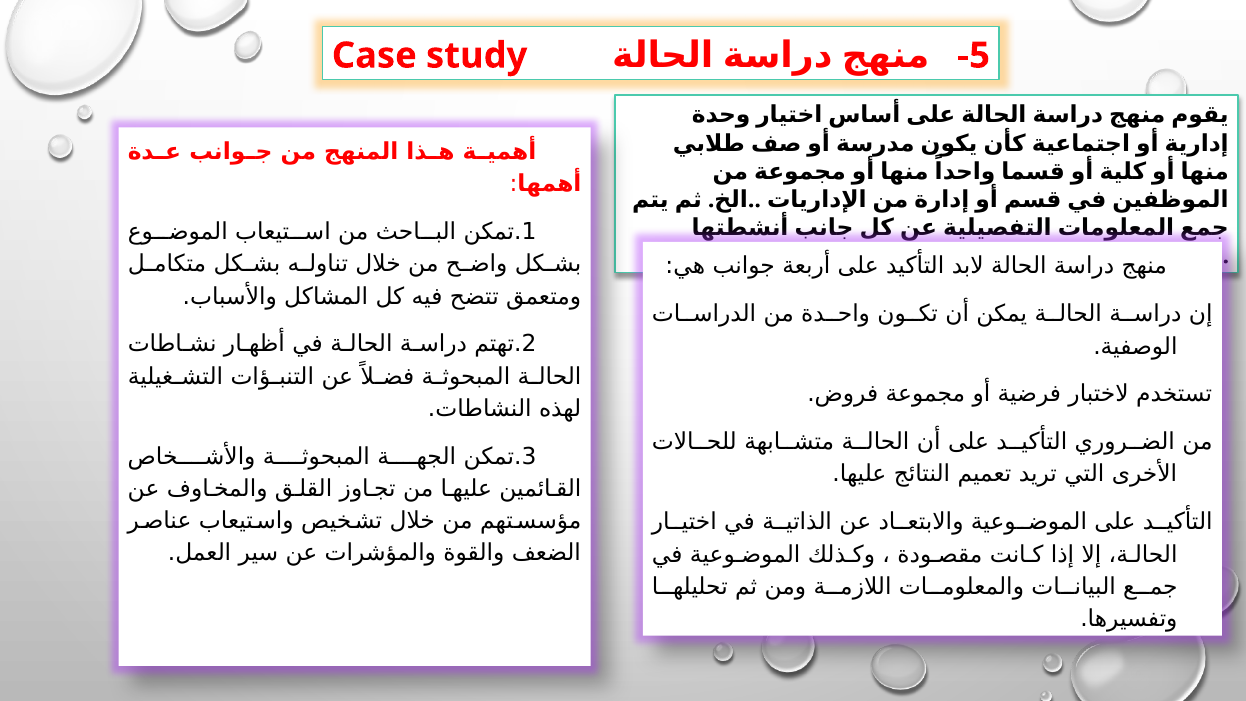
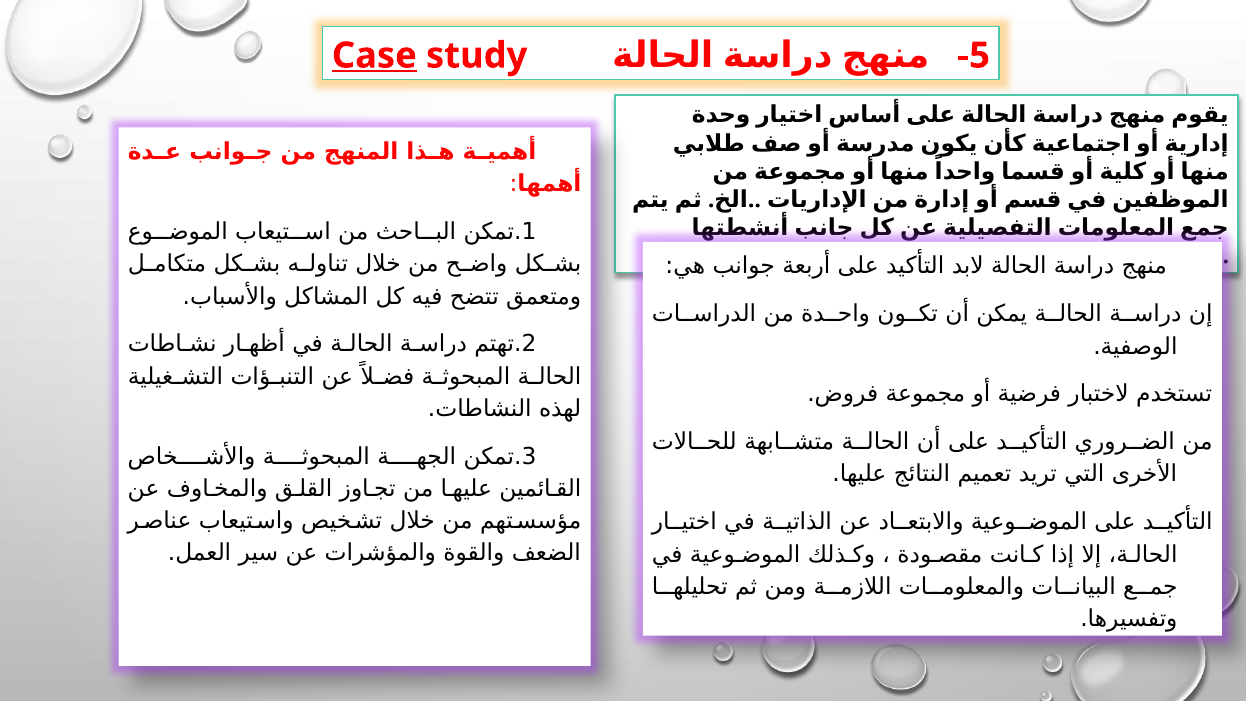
Case underline: none -> present
